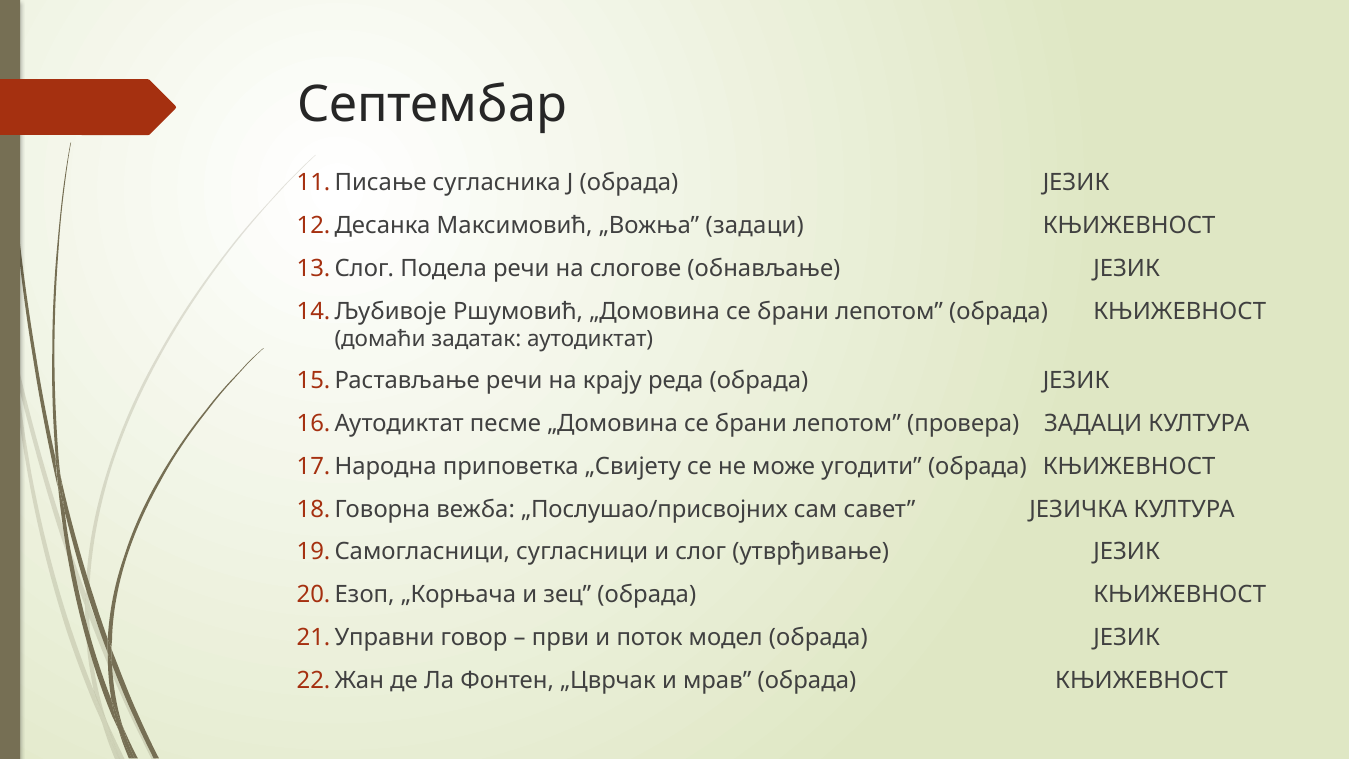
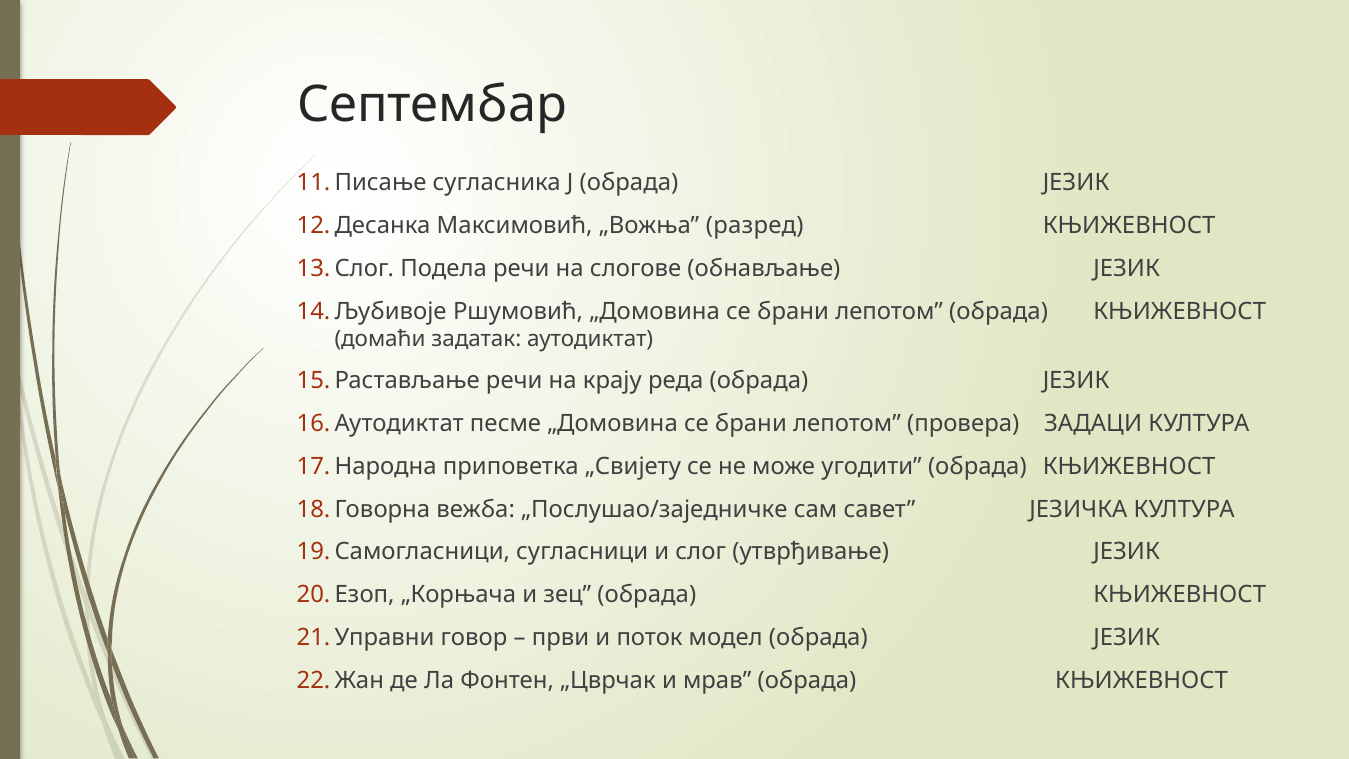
„Вожња задаци: задаци -> разред
„Послушао/присвојних: „Послушао/присвојних -> „Послушао/заједничке
